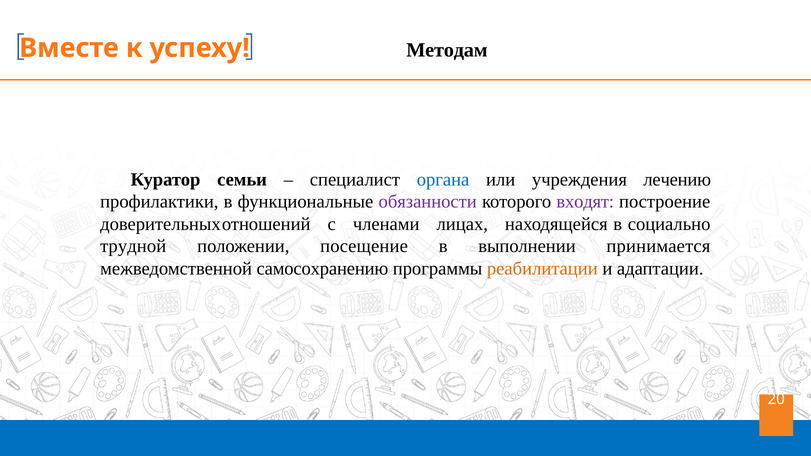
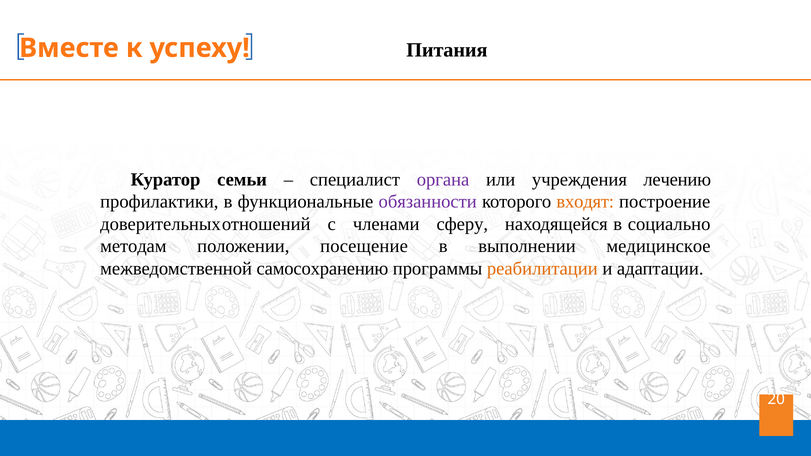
Методам: Методам -> Питания
органа colour: blue -> purple
входят colour: purple -> orange
лицах: лицах -> сферу
трудной: трудной -> методам
принимается: принимается -> медицинское
